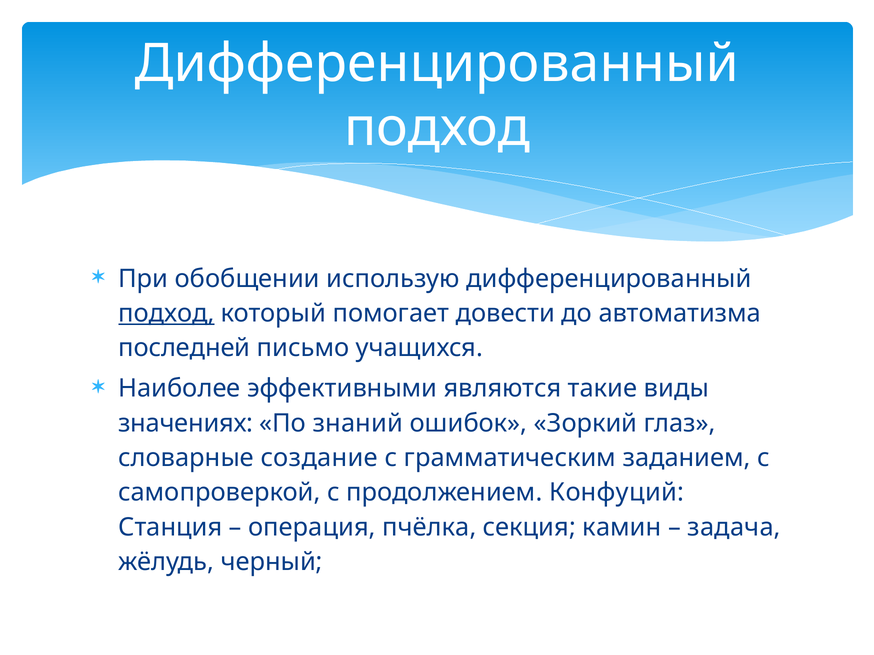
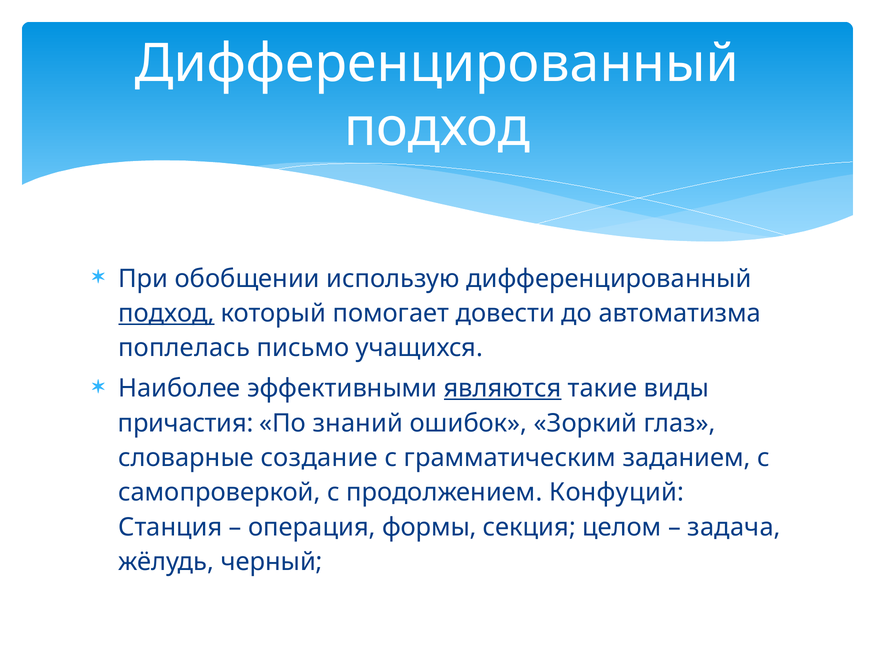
последней: последней -> поплелась
являются underline: none -> present
значениях: значениях -> причастия
пчёлка: пчёлка -> формы
камин: камин -> целом
